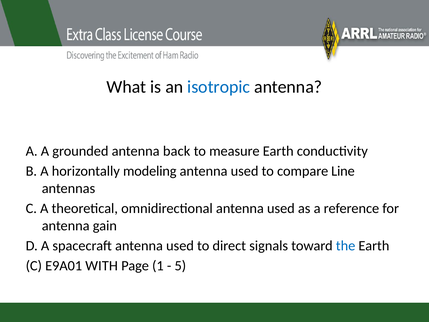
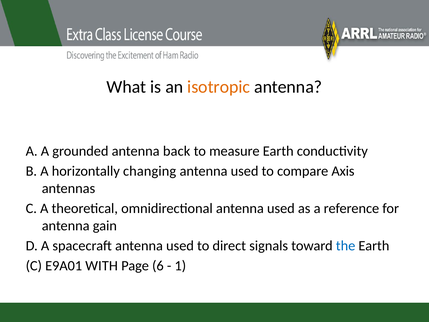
isotropic colour: blue -> orange
modeling: modeling -> changing
Line: Line -> Axis
1: 1 -> 6
5: 5 -> 1
